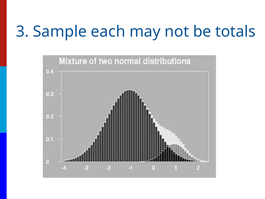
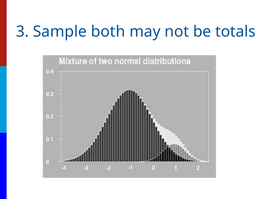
each: each -> both
